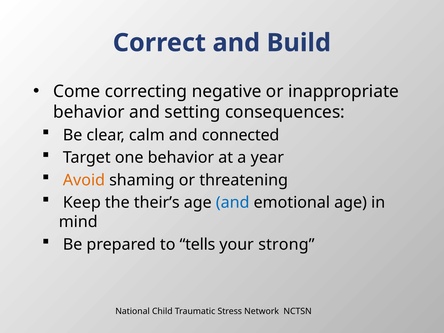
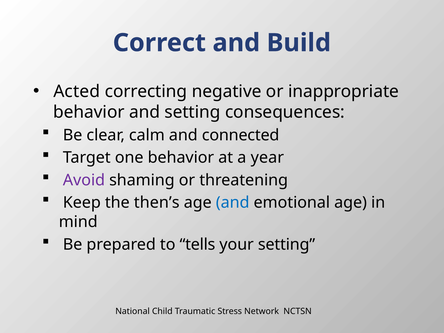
Come: Come -> Acted
Avoid colour: orange -> purple
their’s: their’s -> then’s
your strong: strong -> setting
